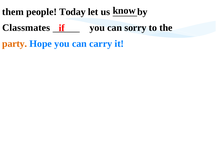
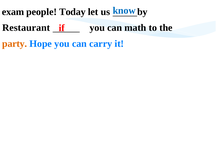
know colour: black -> blue
them: them -> exam
Classmates: Classmates -> Restaurant
sorry: sorry -> math
